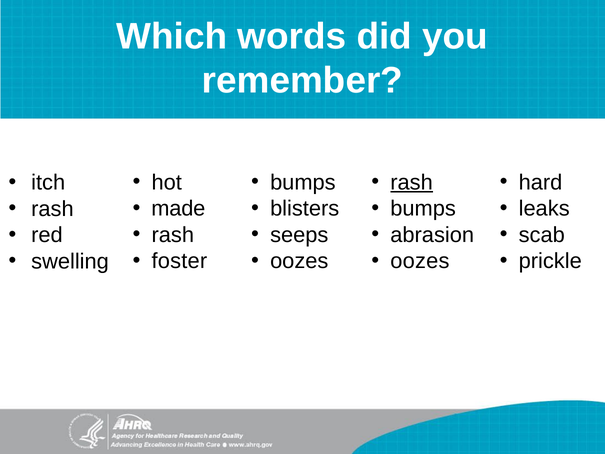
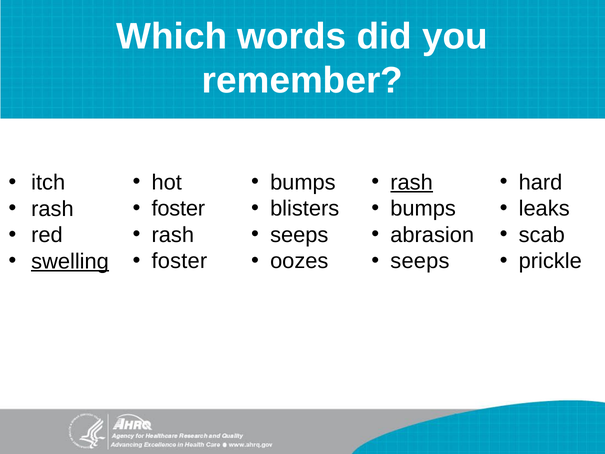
made at (178, 209): made -> foster
oozes at (420, 261): oozes -> seeps
swelling underline: none -> present
